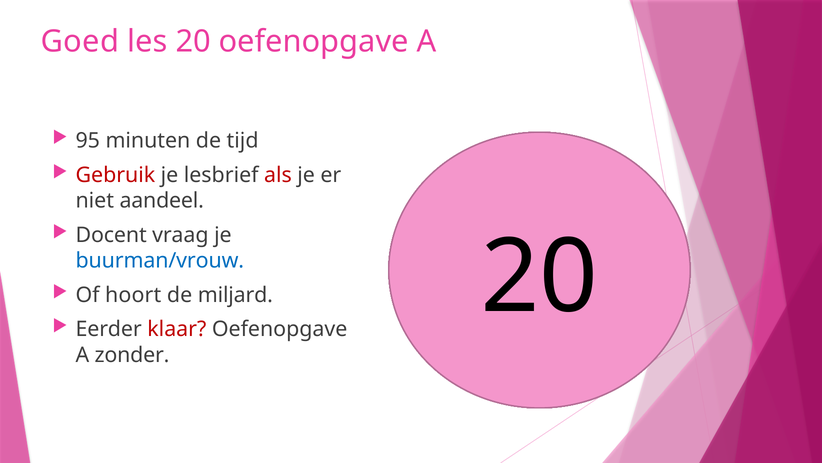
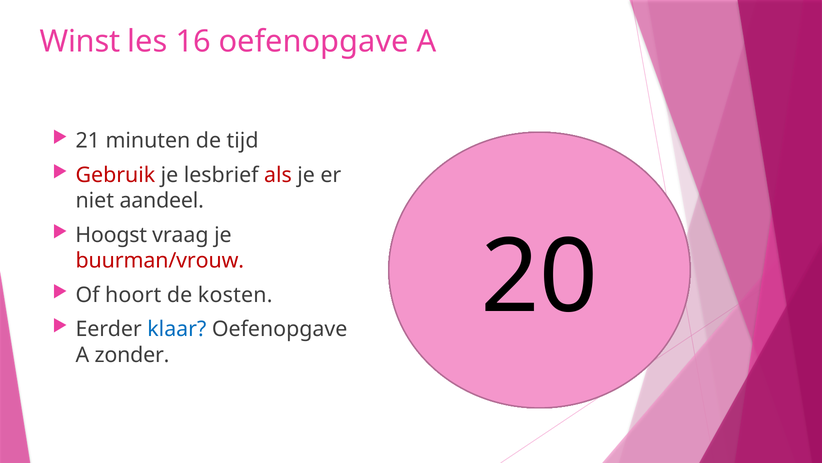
Goed: Goed -> Winst
les 20: 20 -> 16
95: 95 -> 21
Docent: Docent -> Hoogst
buurman/vrouw colour: blue -> red
miljard: miljard -> kosten
klaar colour: red -> blue
